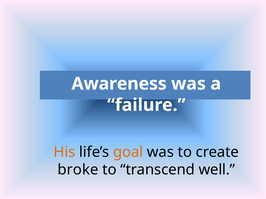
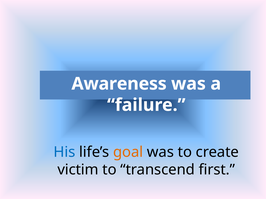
His colour: orange -> blue
broke: broke -> victim
well: well -> first
